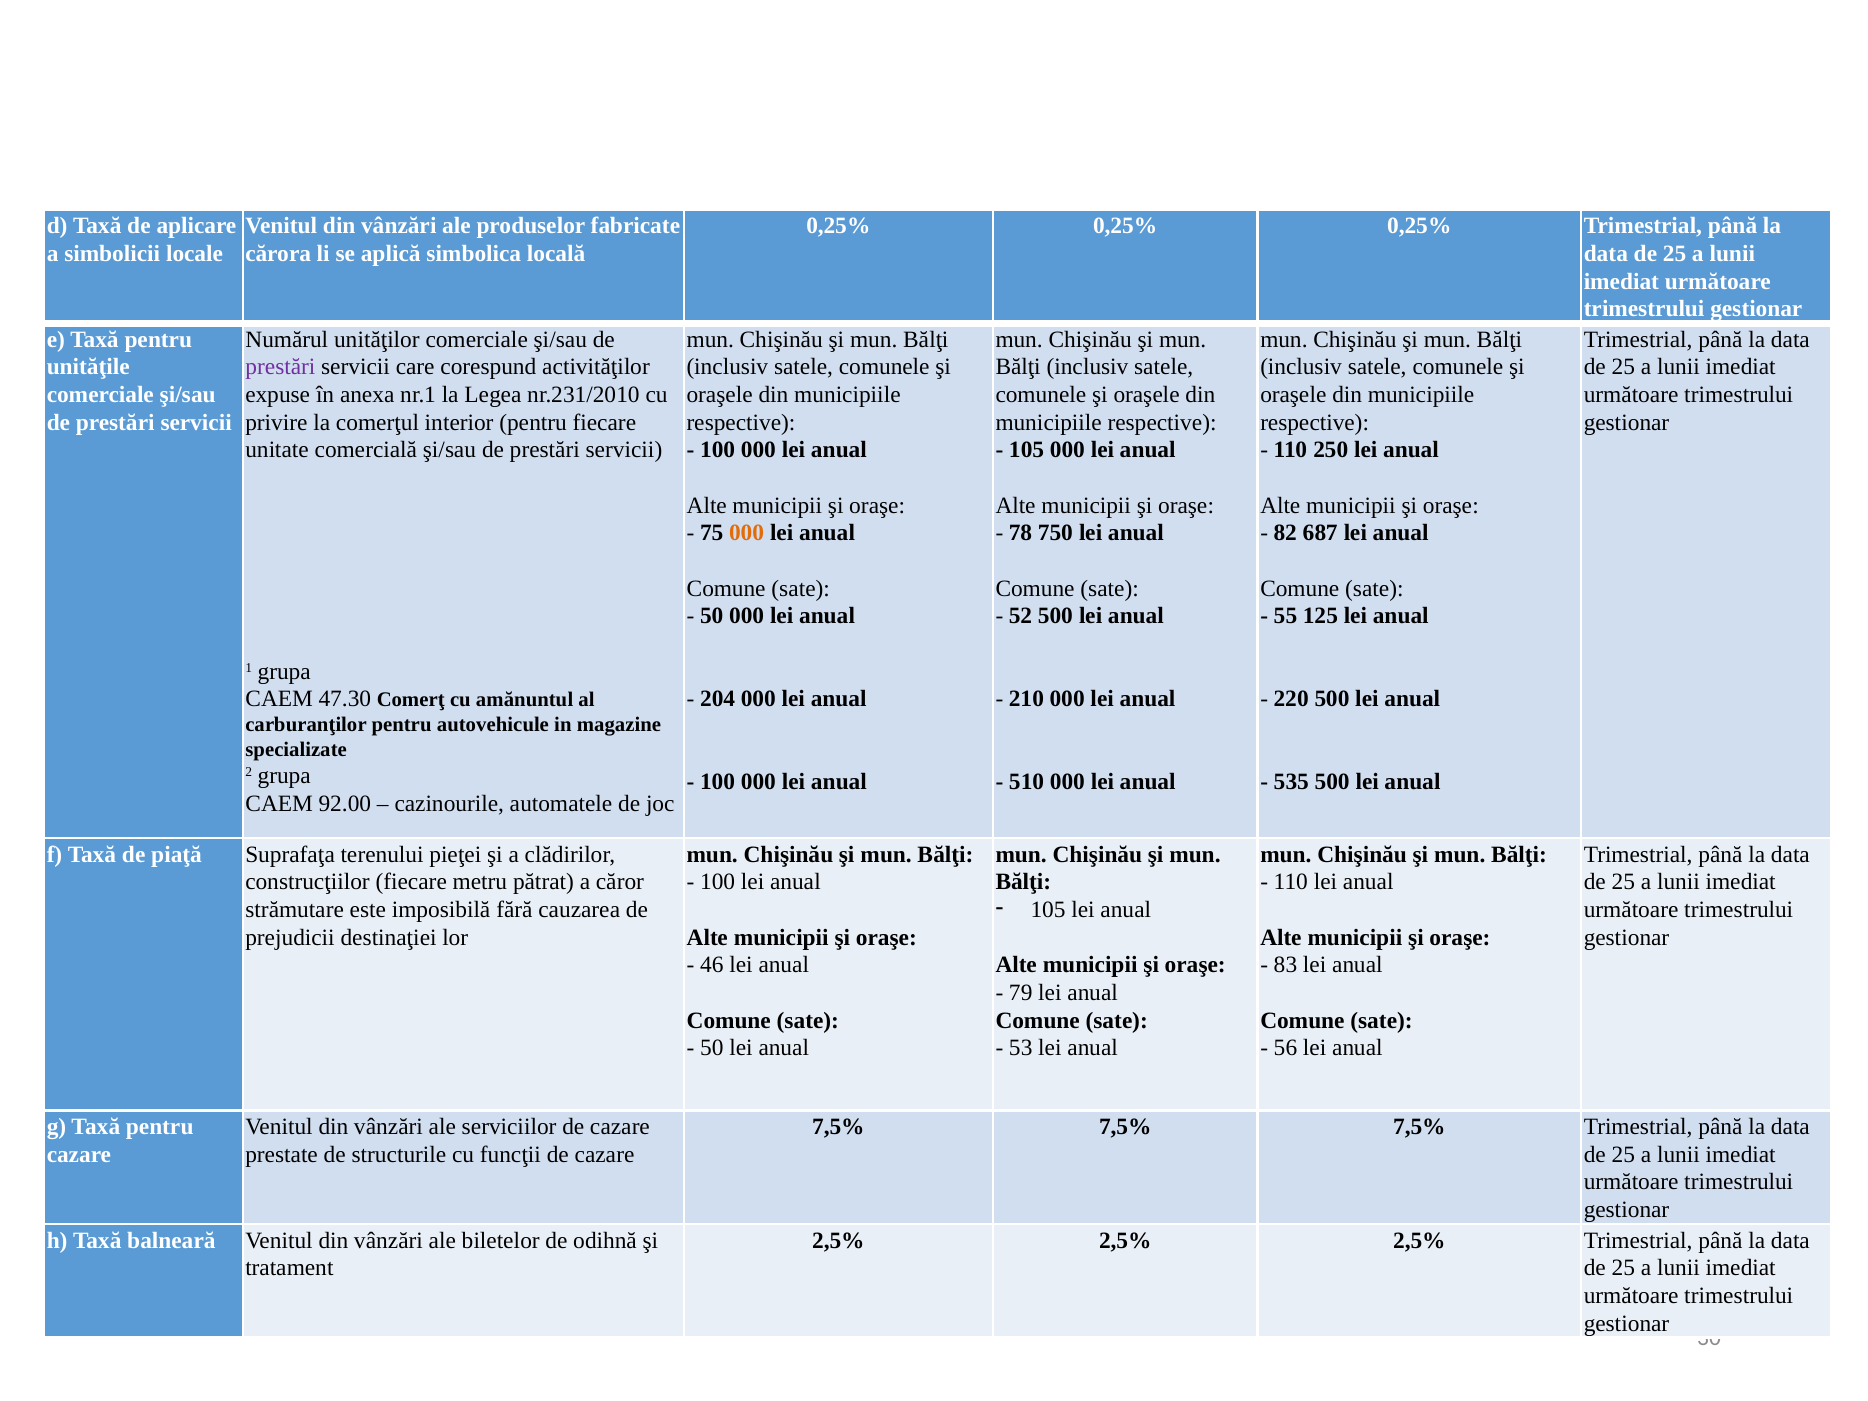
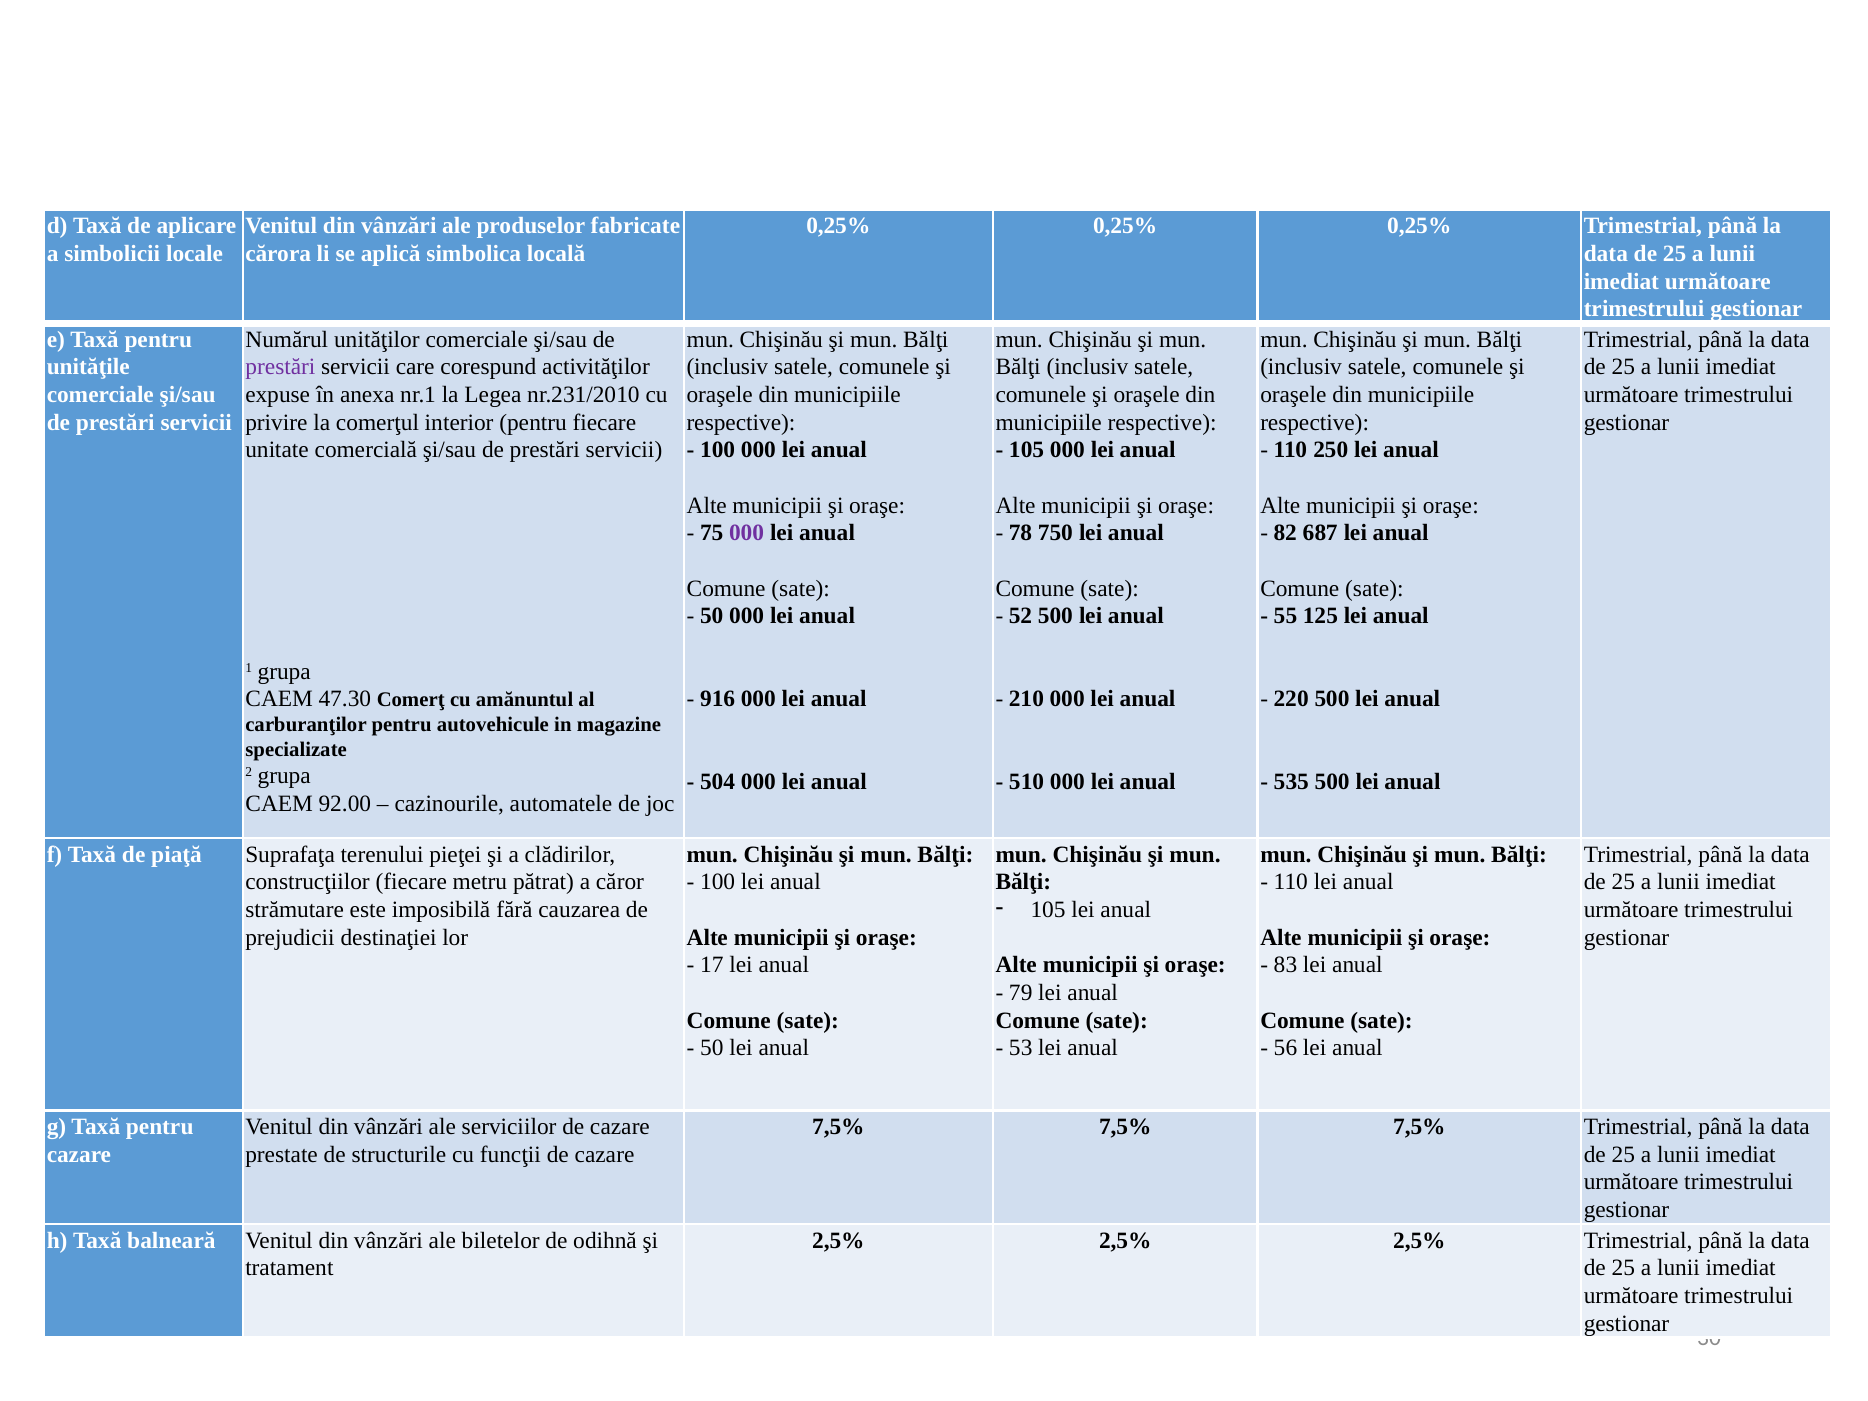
000 at (747, 533) colour: orange -> purple
204: 204 -> 916
100 at (718, 782): 100 -> 504
46: 46 -> 17
